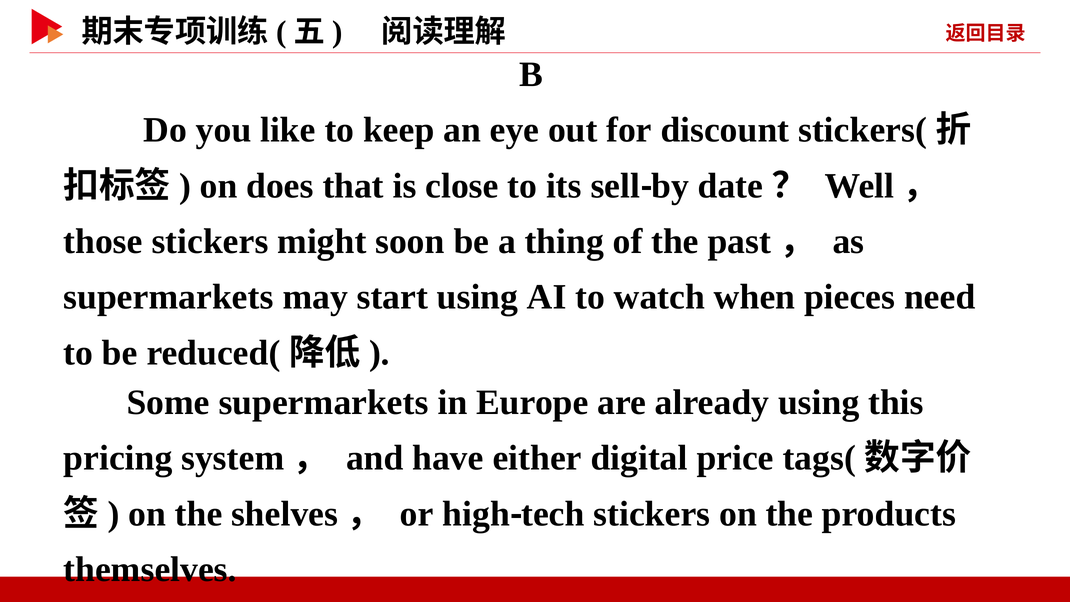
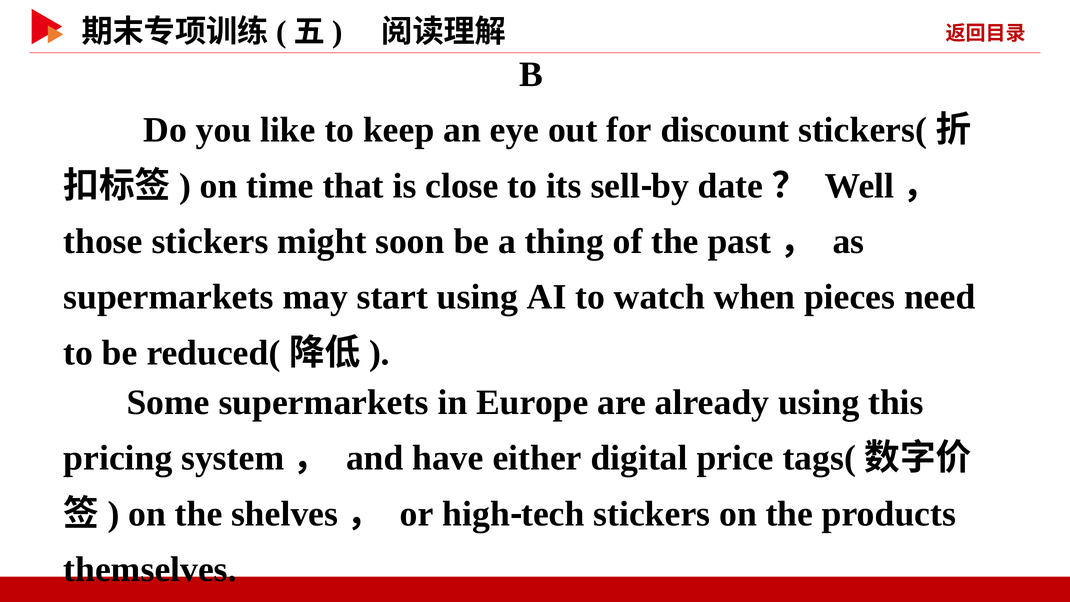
does: does -> time
